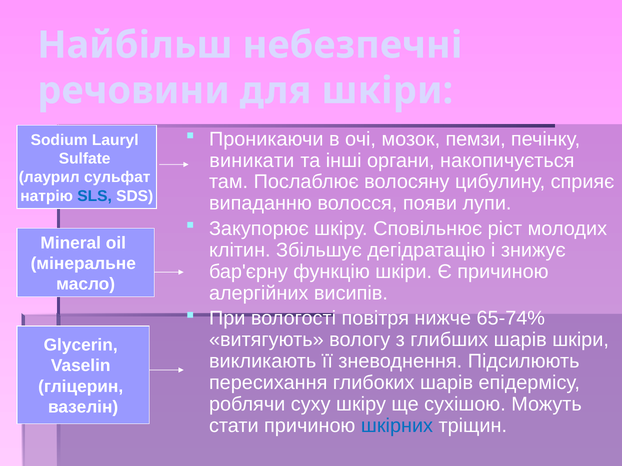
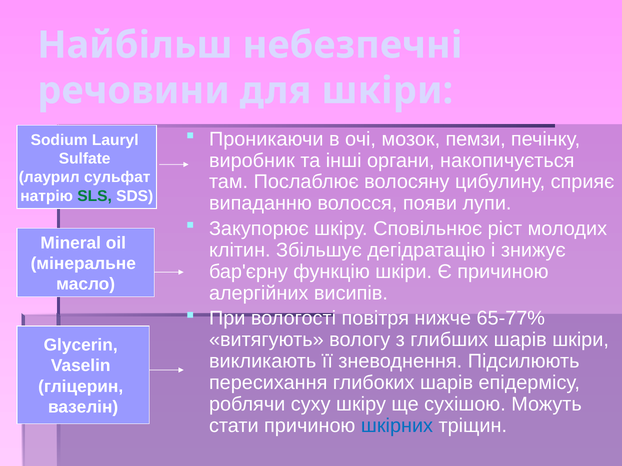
виникати: виникати -> виробник
SLS colour: blue -> green
65-74%: 65-74% -> 65-77%
